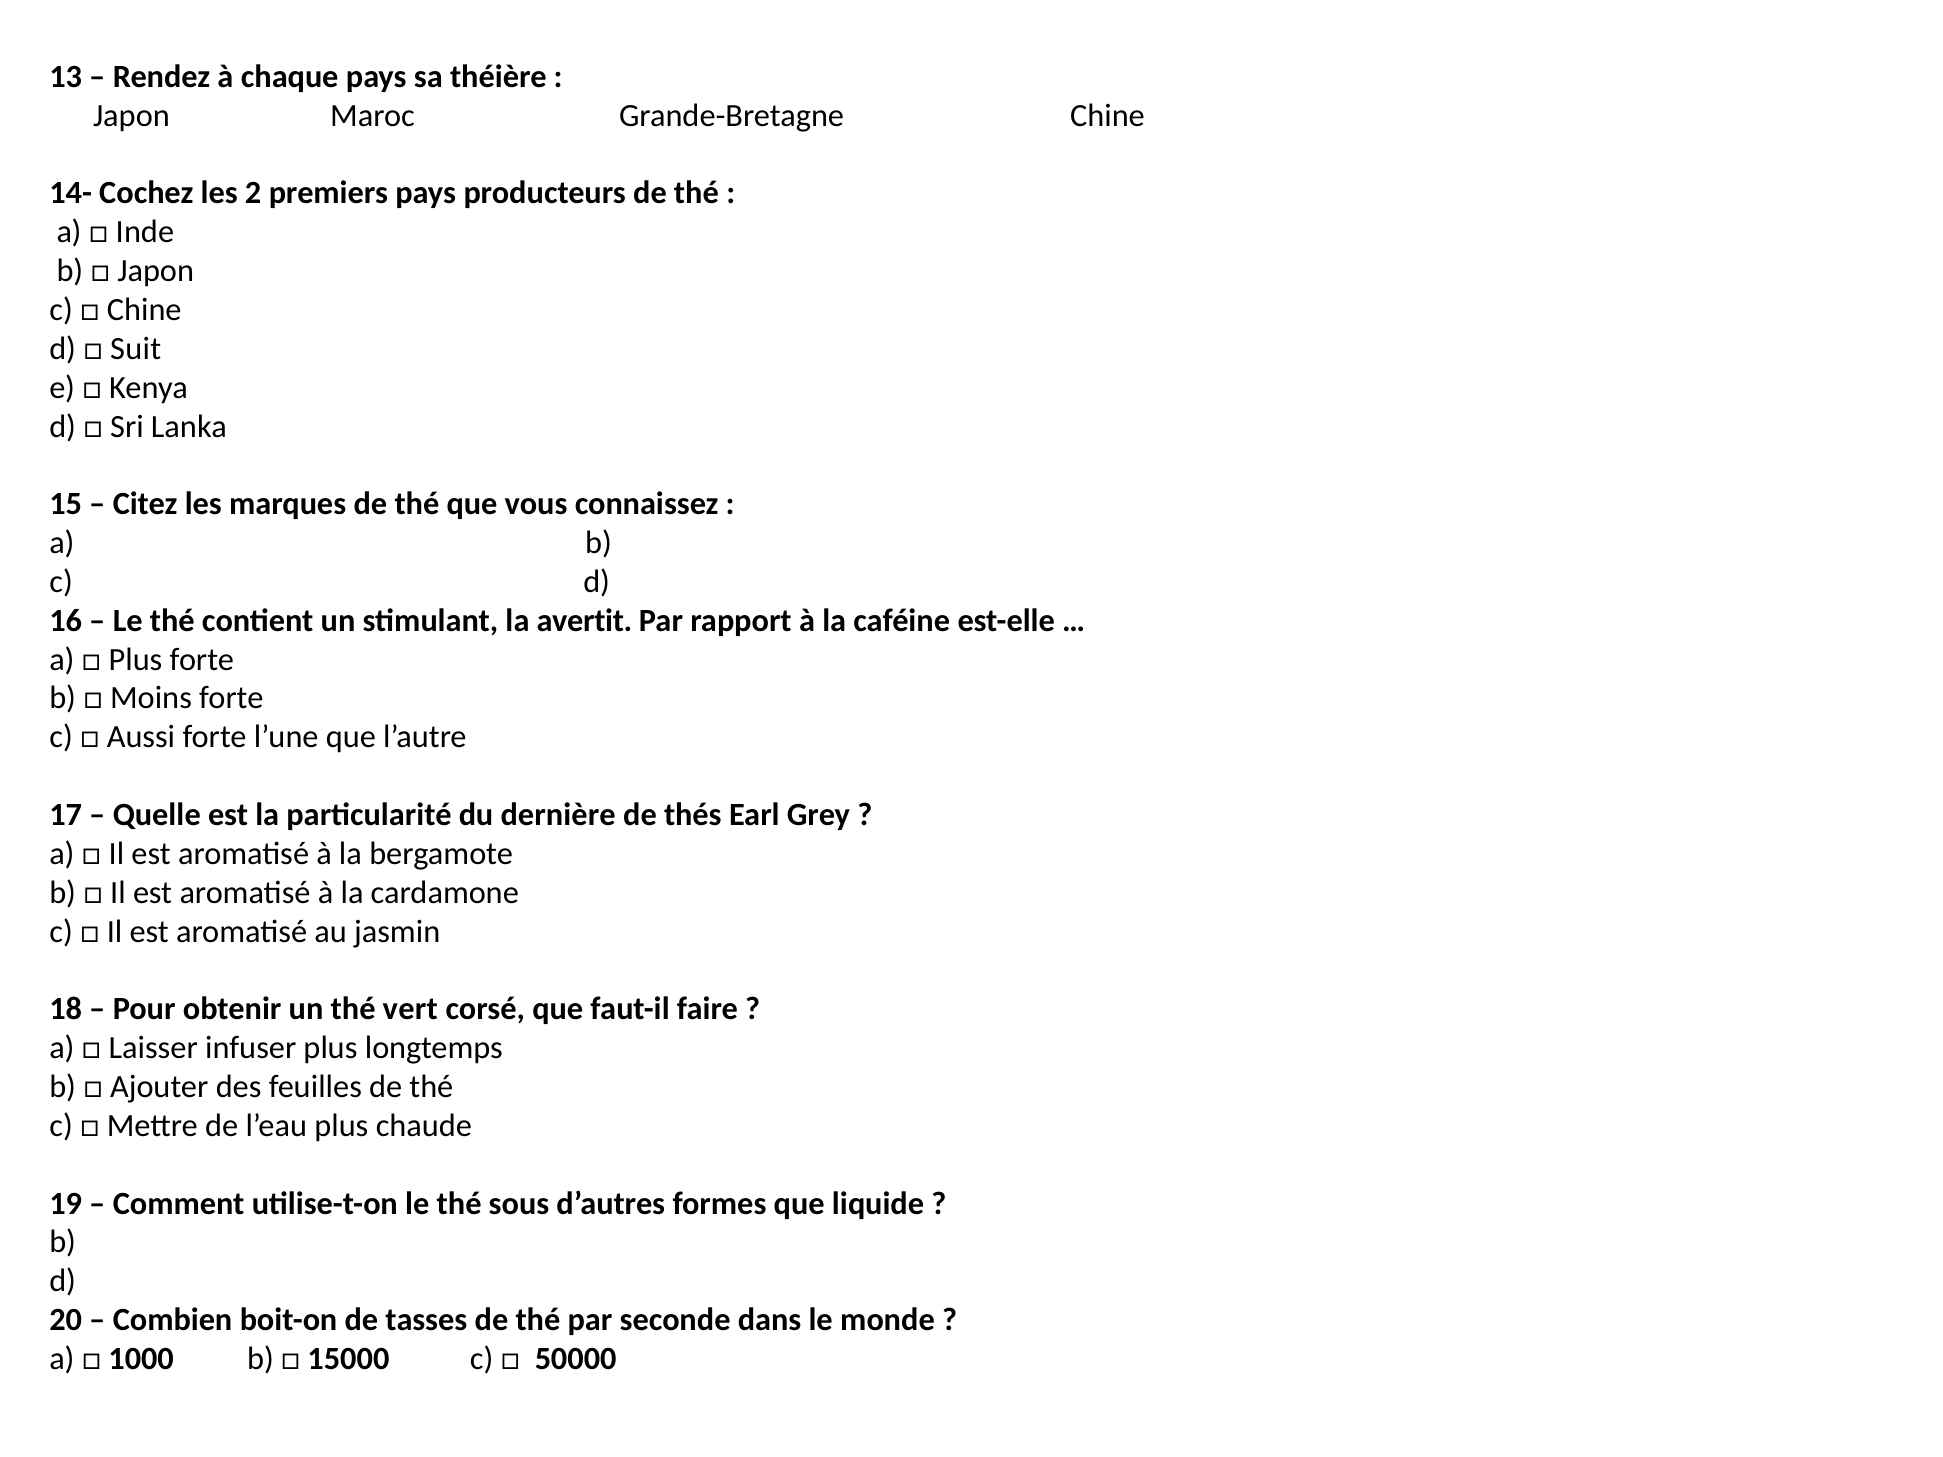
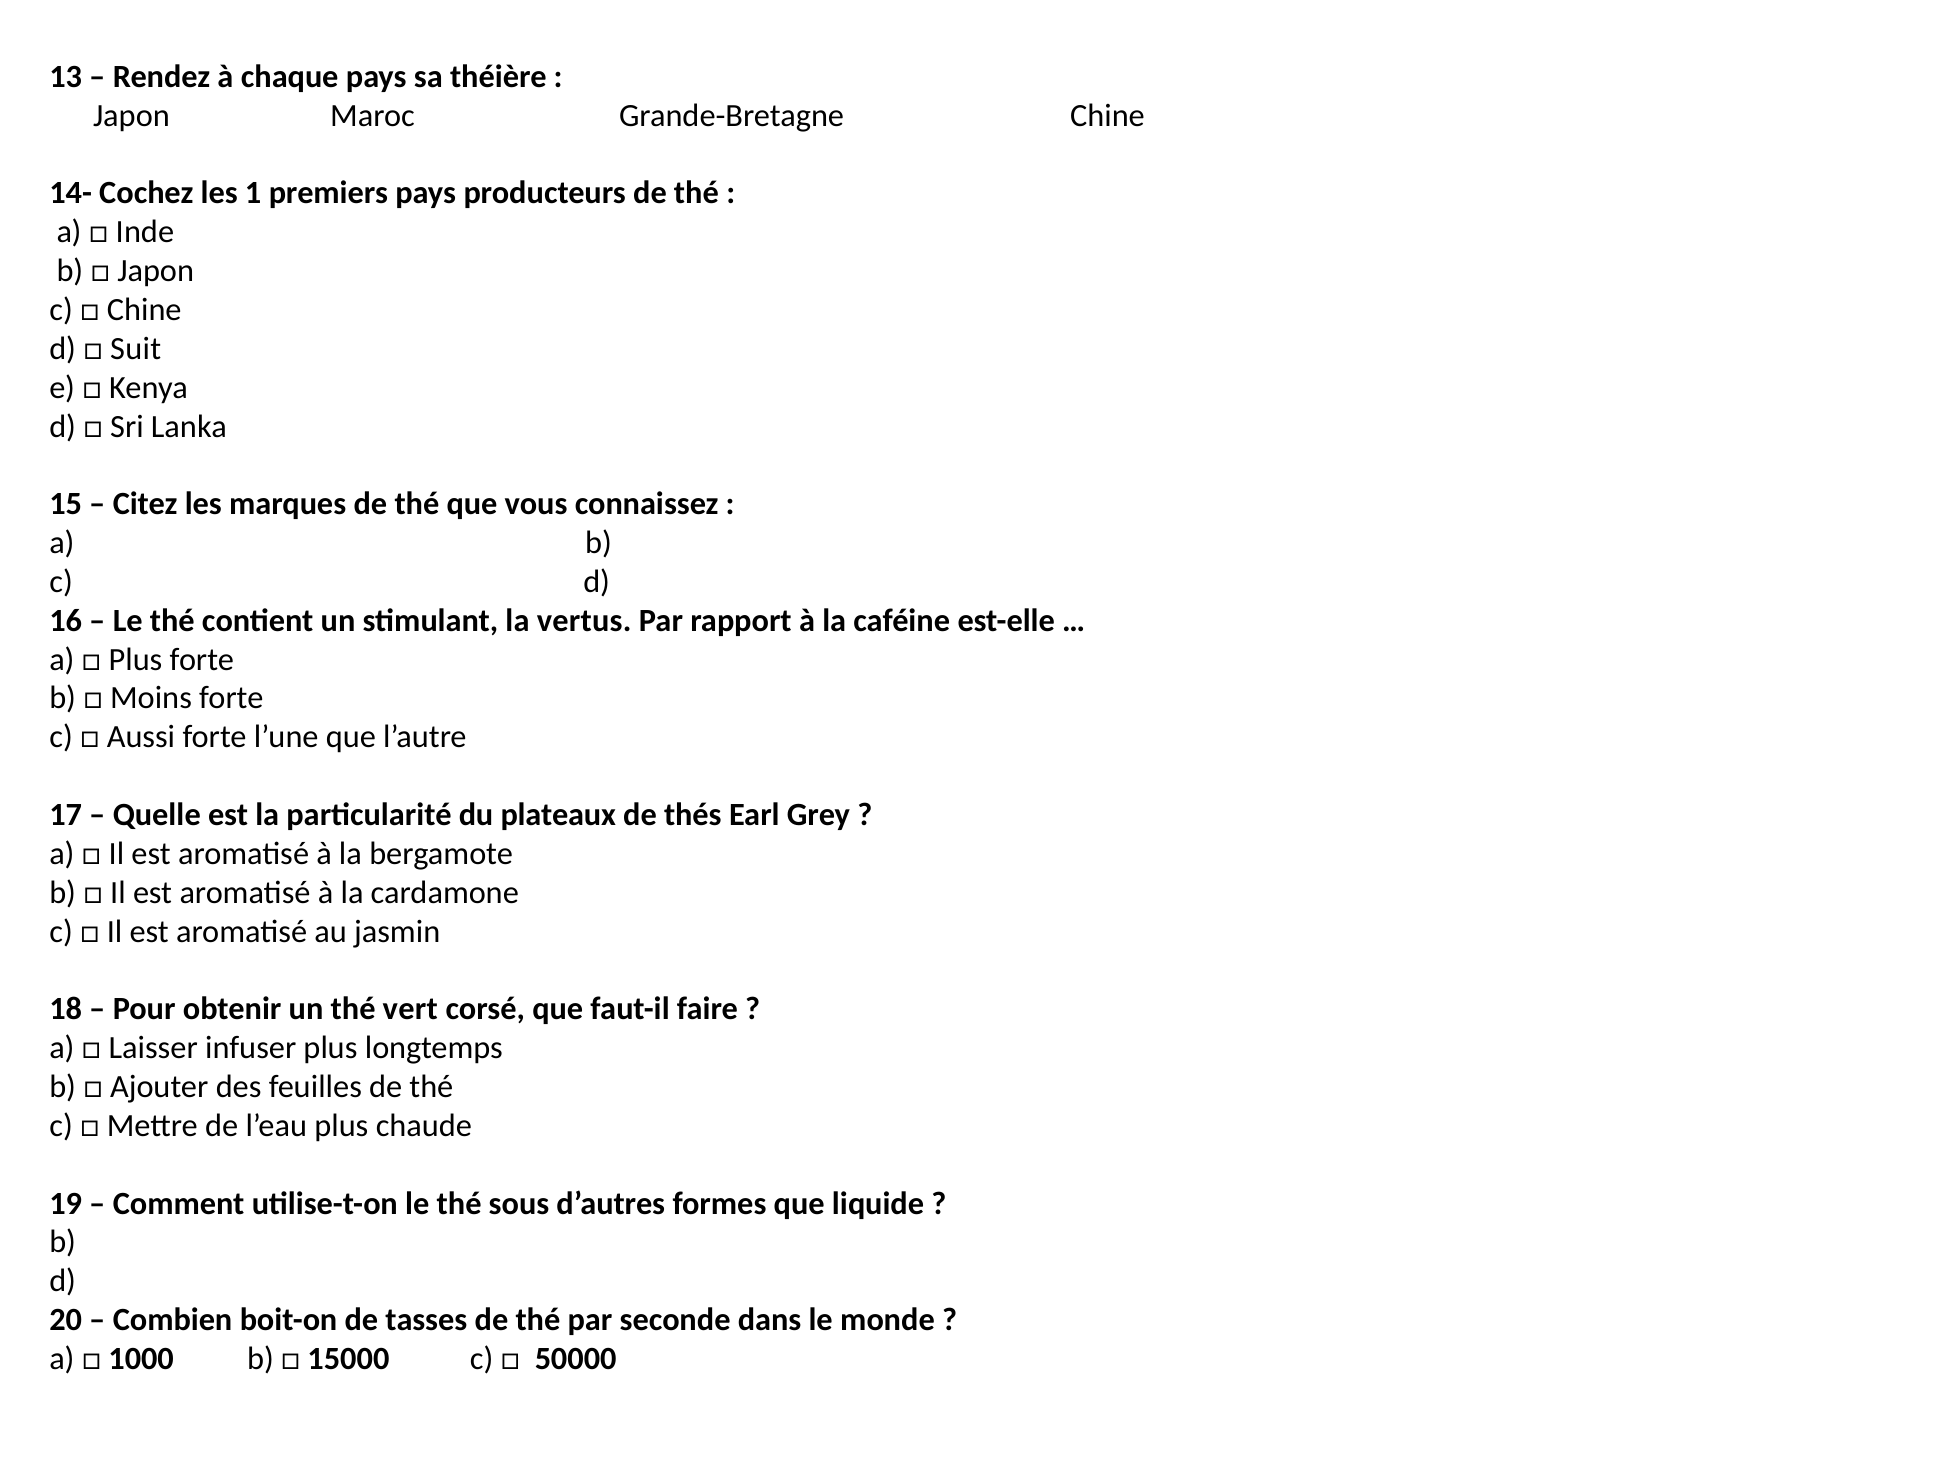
2: 2 -> 1
avertit: avertit -> vertus
dernière: dernière -> plateaux
